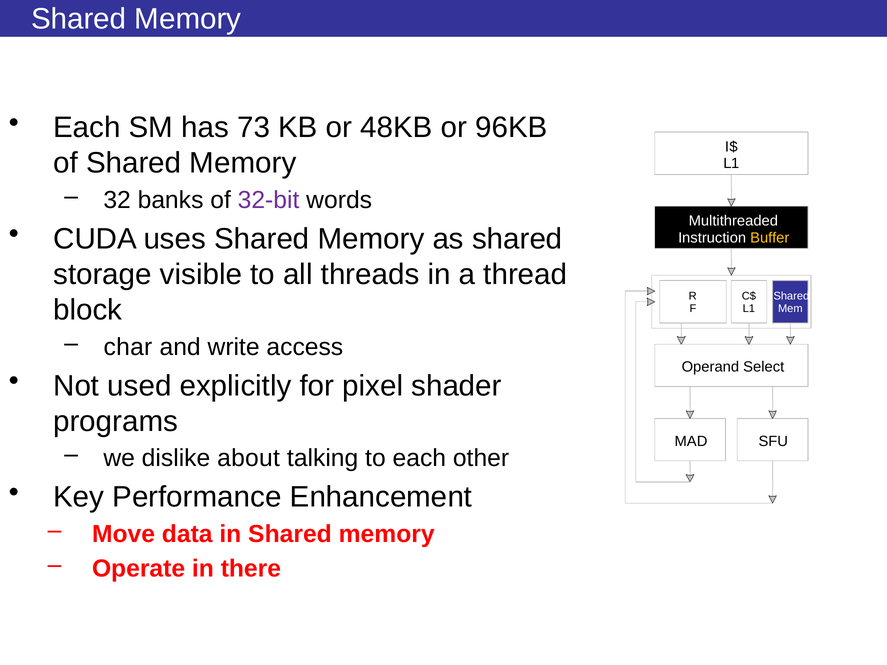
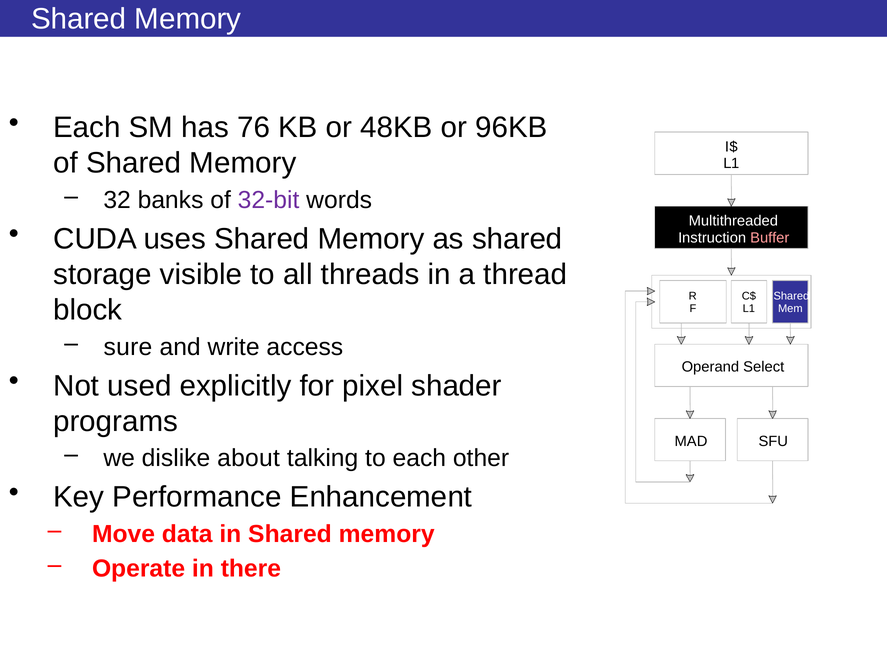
73: 73 -> 76
Buffer colour: yellow -> pink
char: char -> sure
